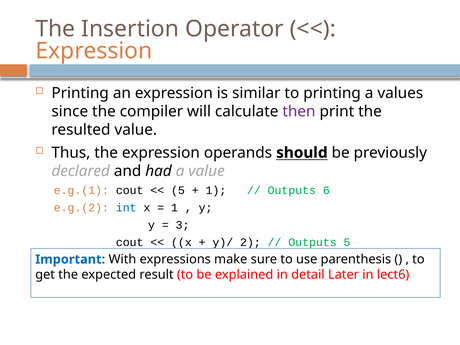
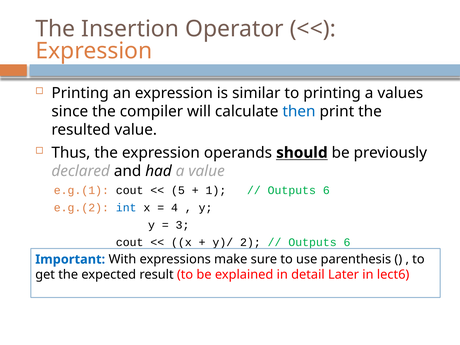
then colour: purple -> blue
1 at (175, 208): 1 -> 4
5 at (347, 242): 5 -> 6
